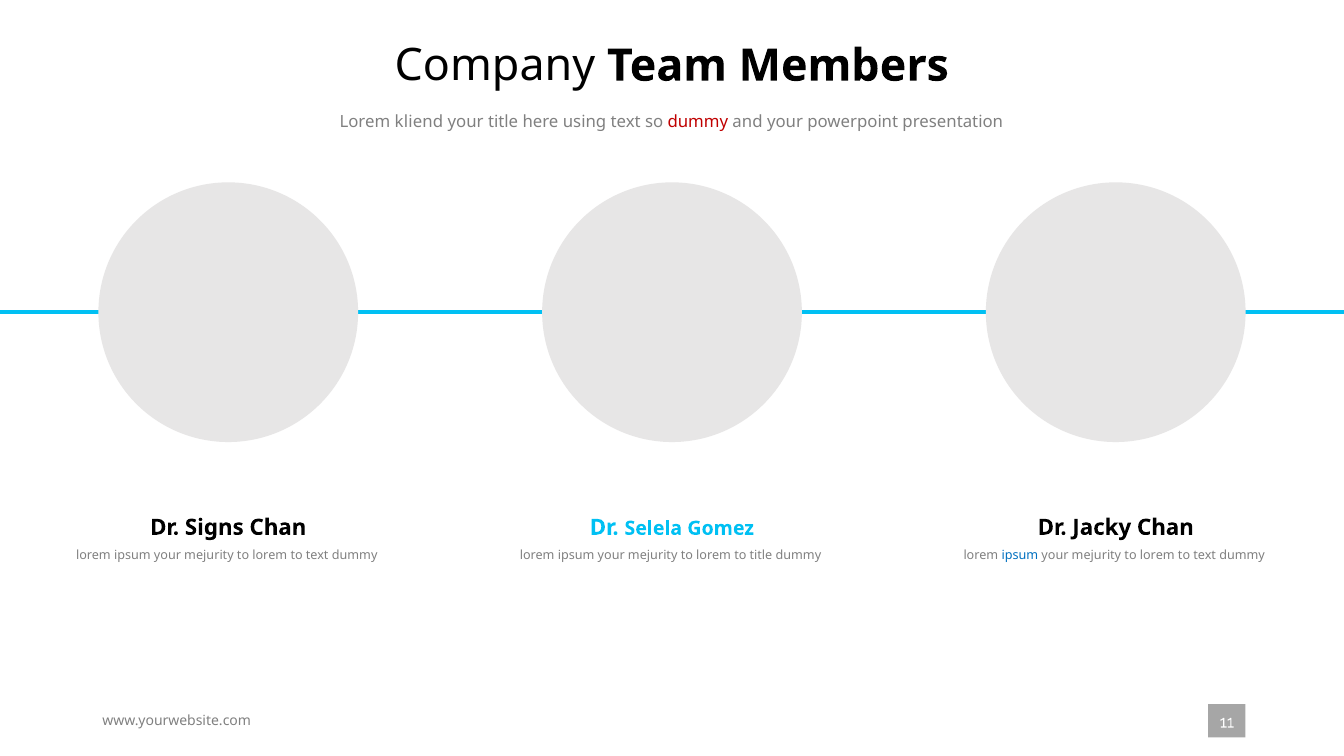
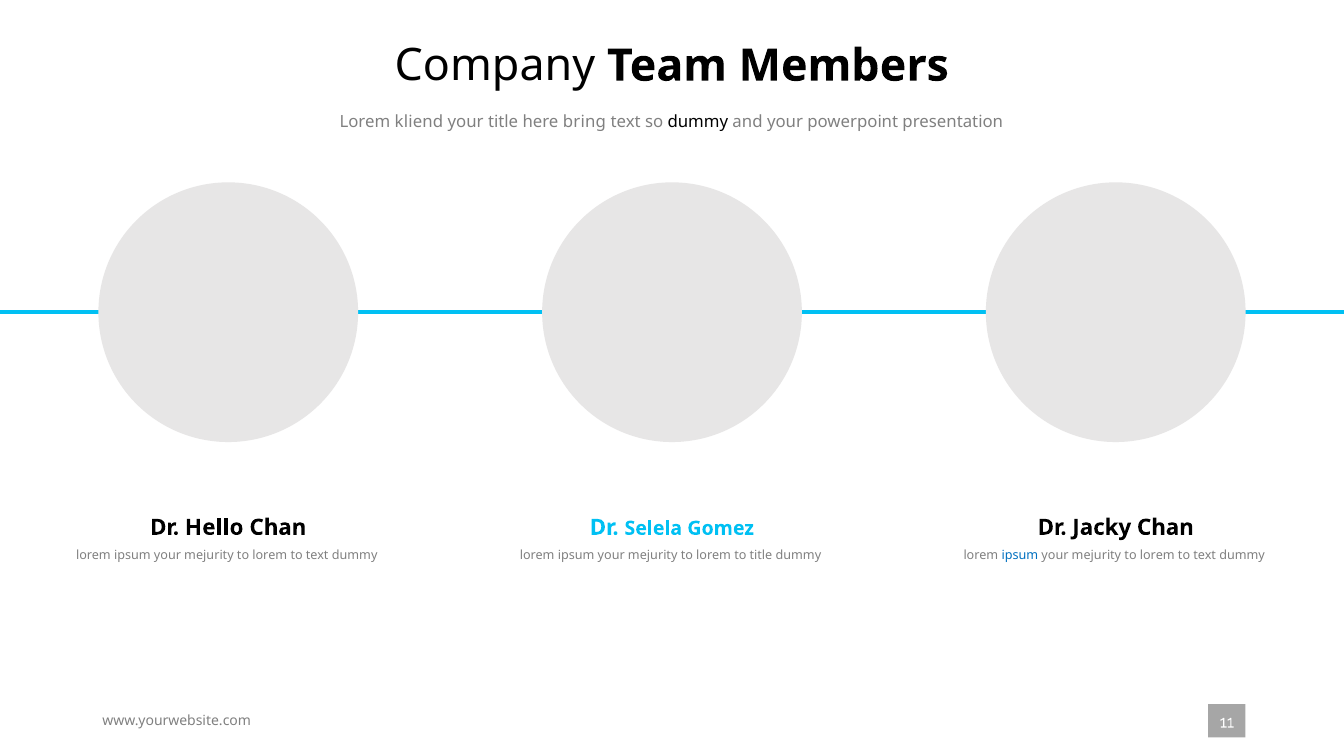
using: using -> bring
dummy at (698, 122) colour: red -> black
Signs: Signs -> Hello
